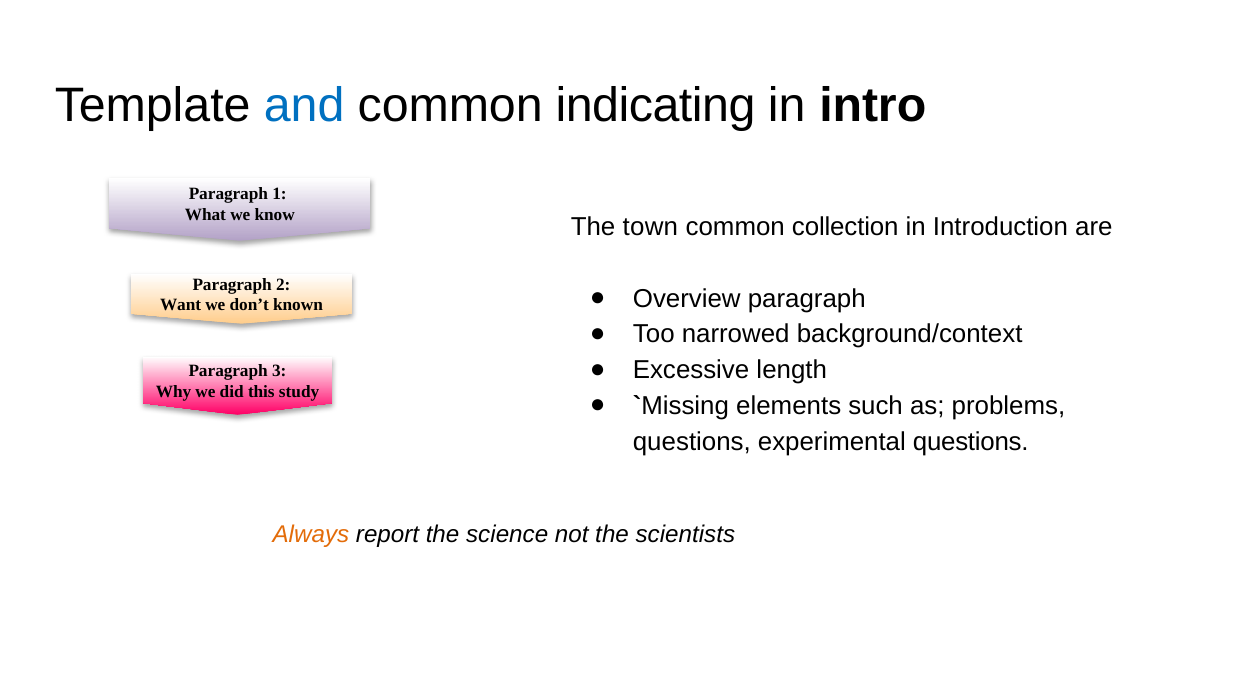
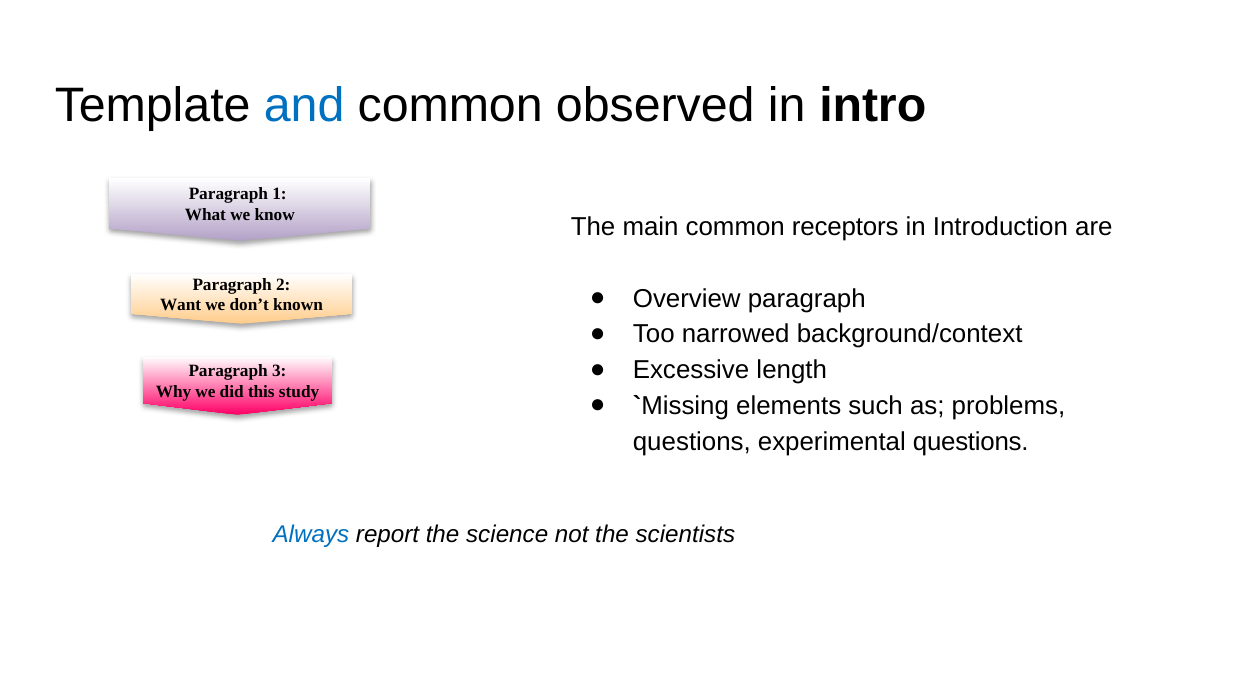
indicating: indicating -> observed
town: town -> main
collection: collection -> receptors
Always colour: orange -> blue
